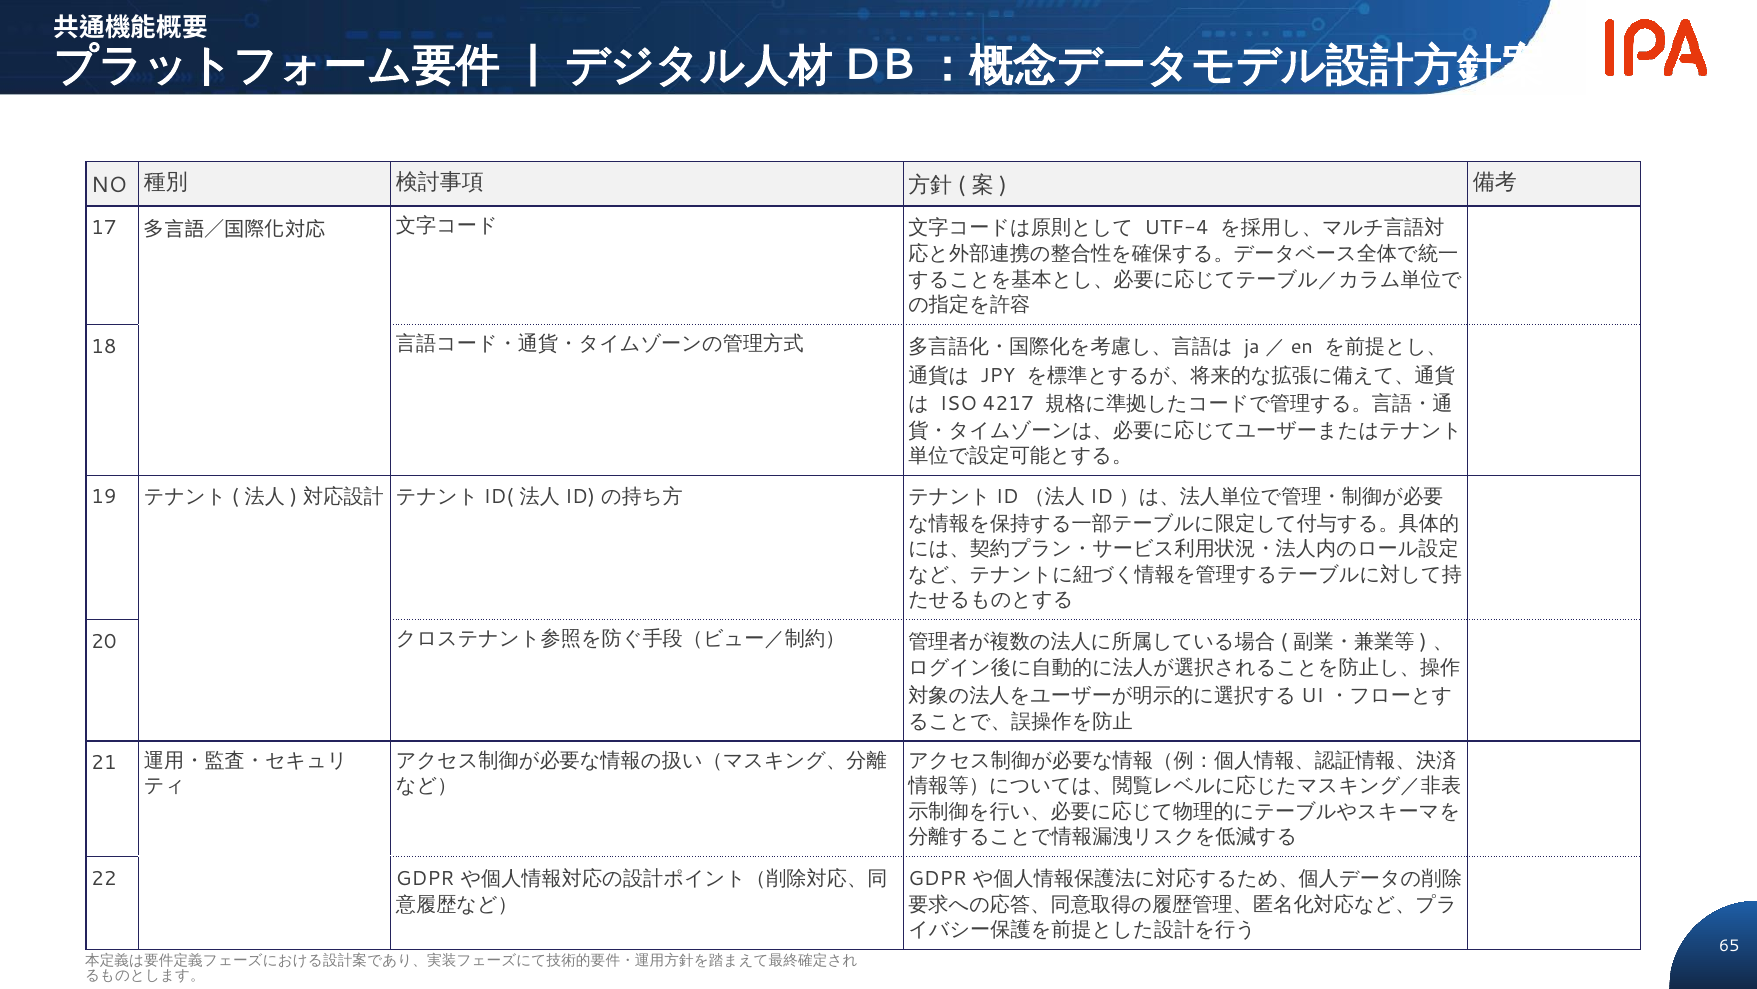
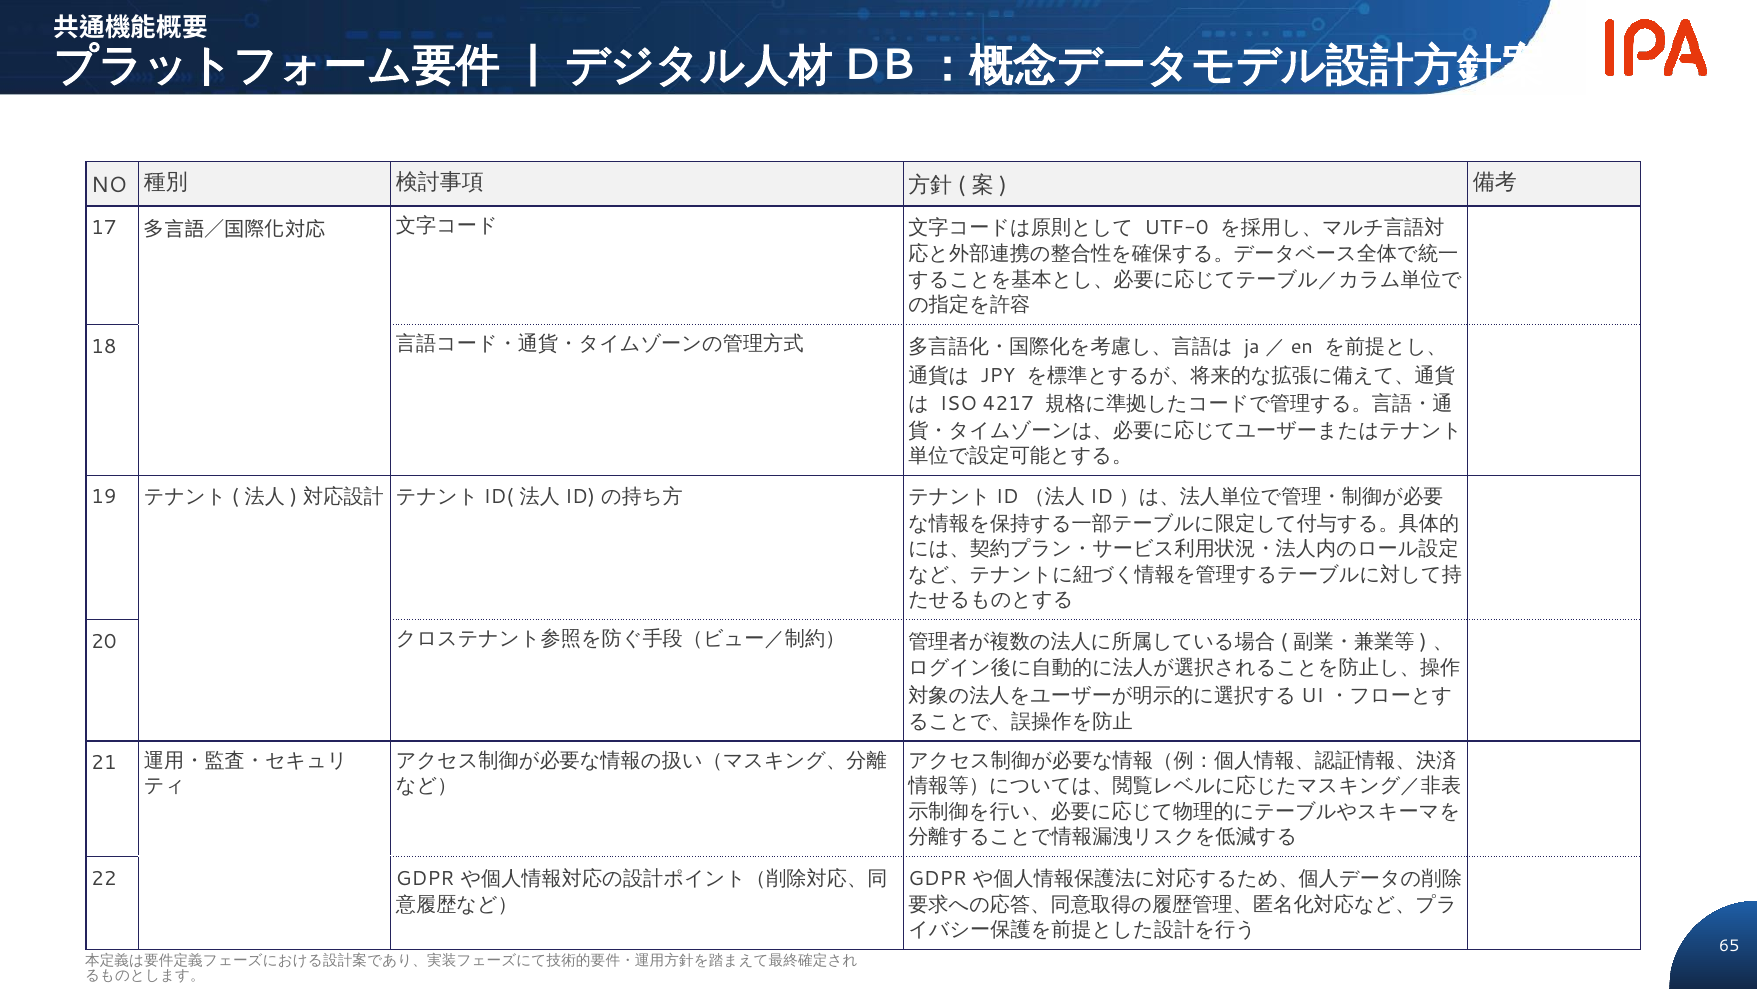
UTF-4: UTF-4 -> UTF-0
